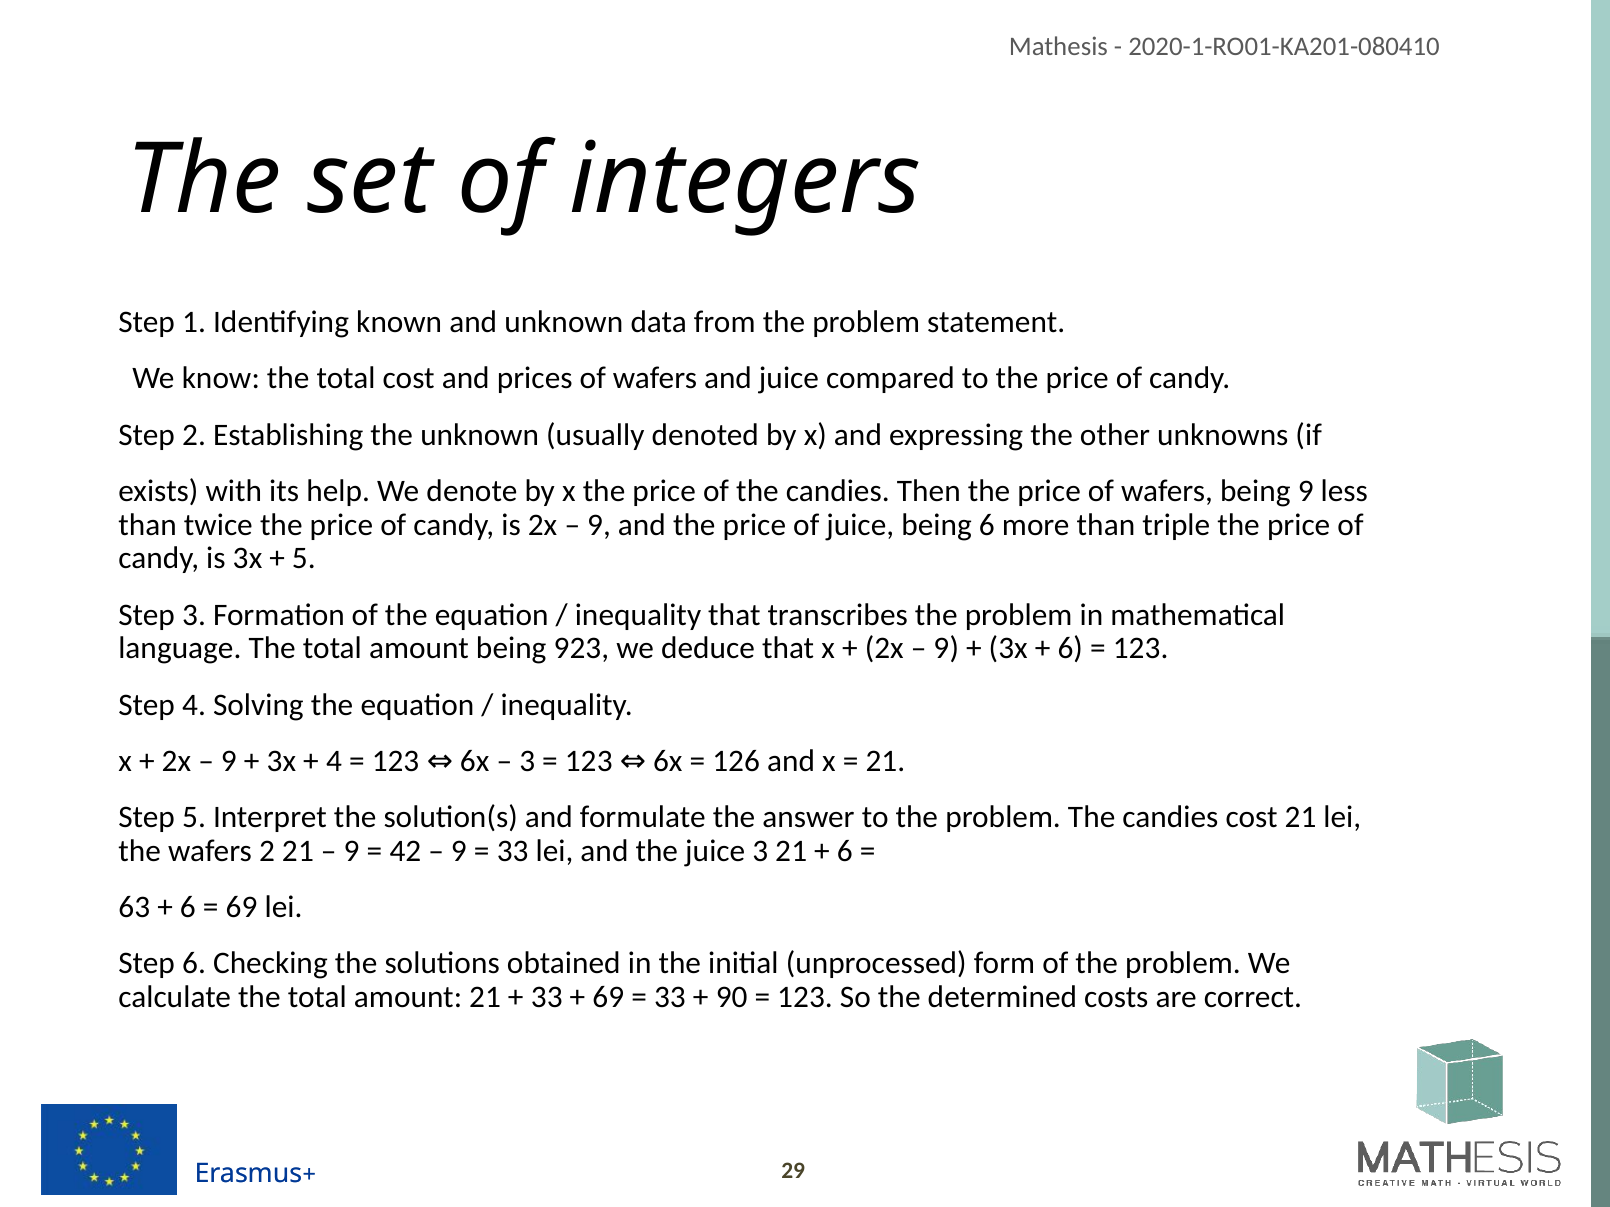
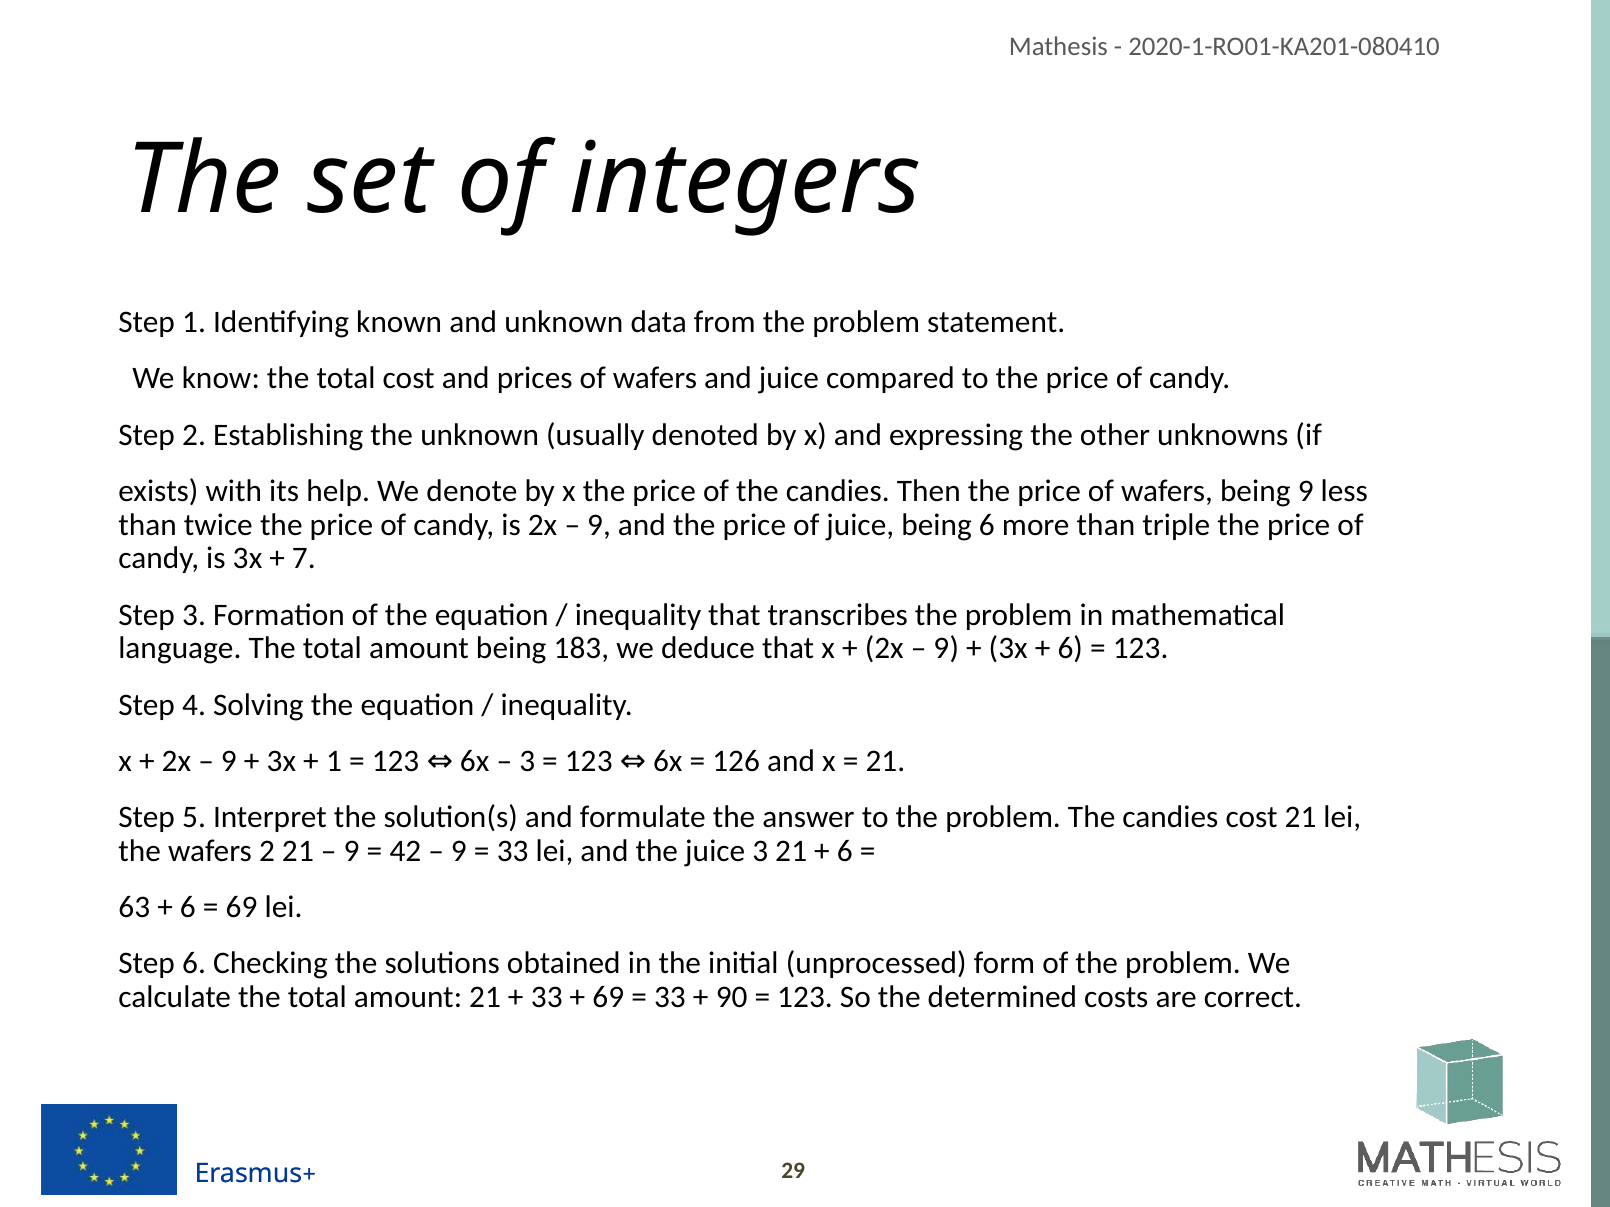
5 at (304, 559): 5 -> 7
923: 923 -> 183
4 at (334, 761): 4 -> 1
